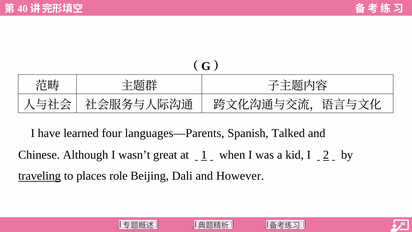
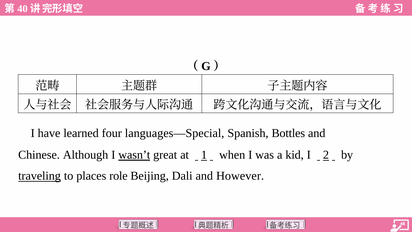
languages—Parents: languages—Parents -> languages—Special
Talked: Talked -> Bottles
wasn’t underline: none -> present
